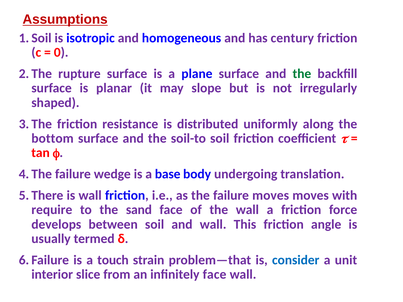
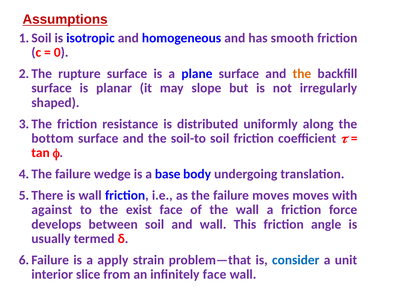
century: century -> smooth
the at (302, 74) colour: green -> orange
require: require -> against
sand: sand -> exist
touch: touch -> apply
